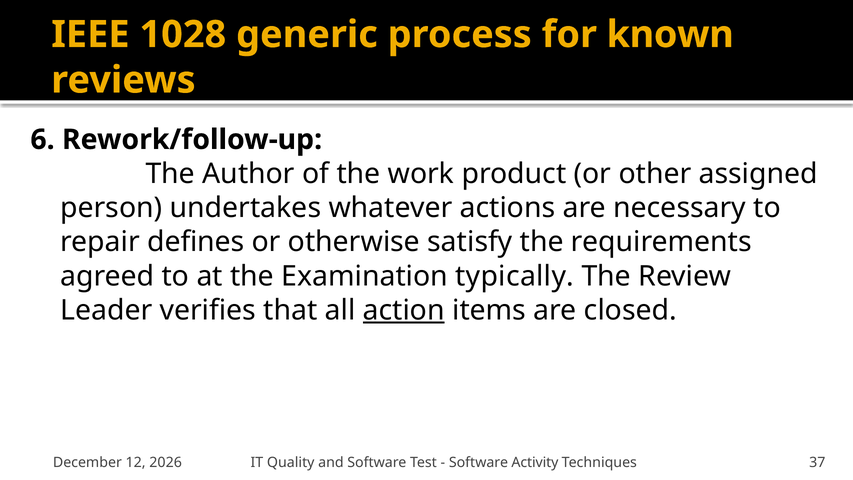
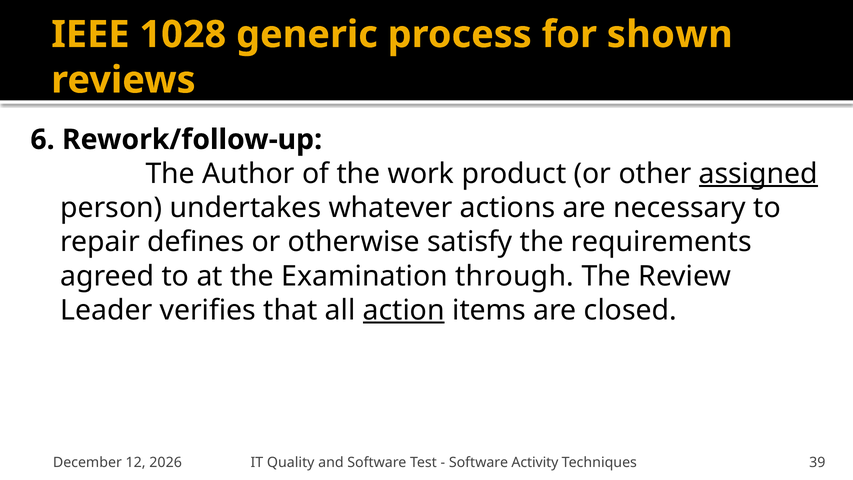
known: known -> shown
assigned underline: none -> present
typically: typically -> through
37: 37 -> 39
